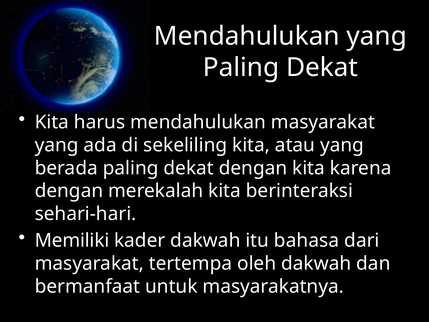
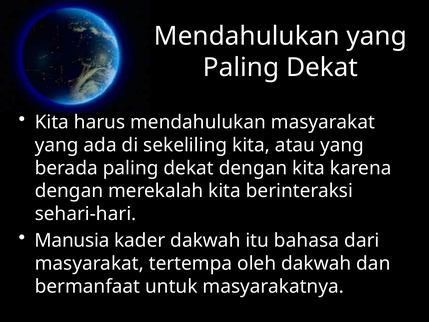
Memiliki: Memiliki -> Manusia
